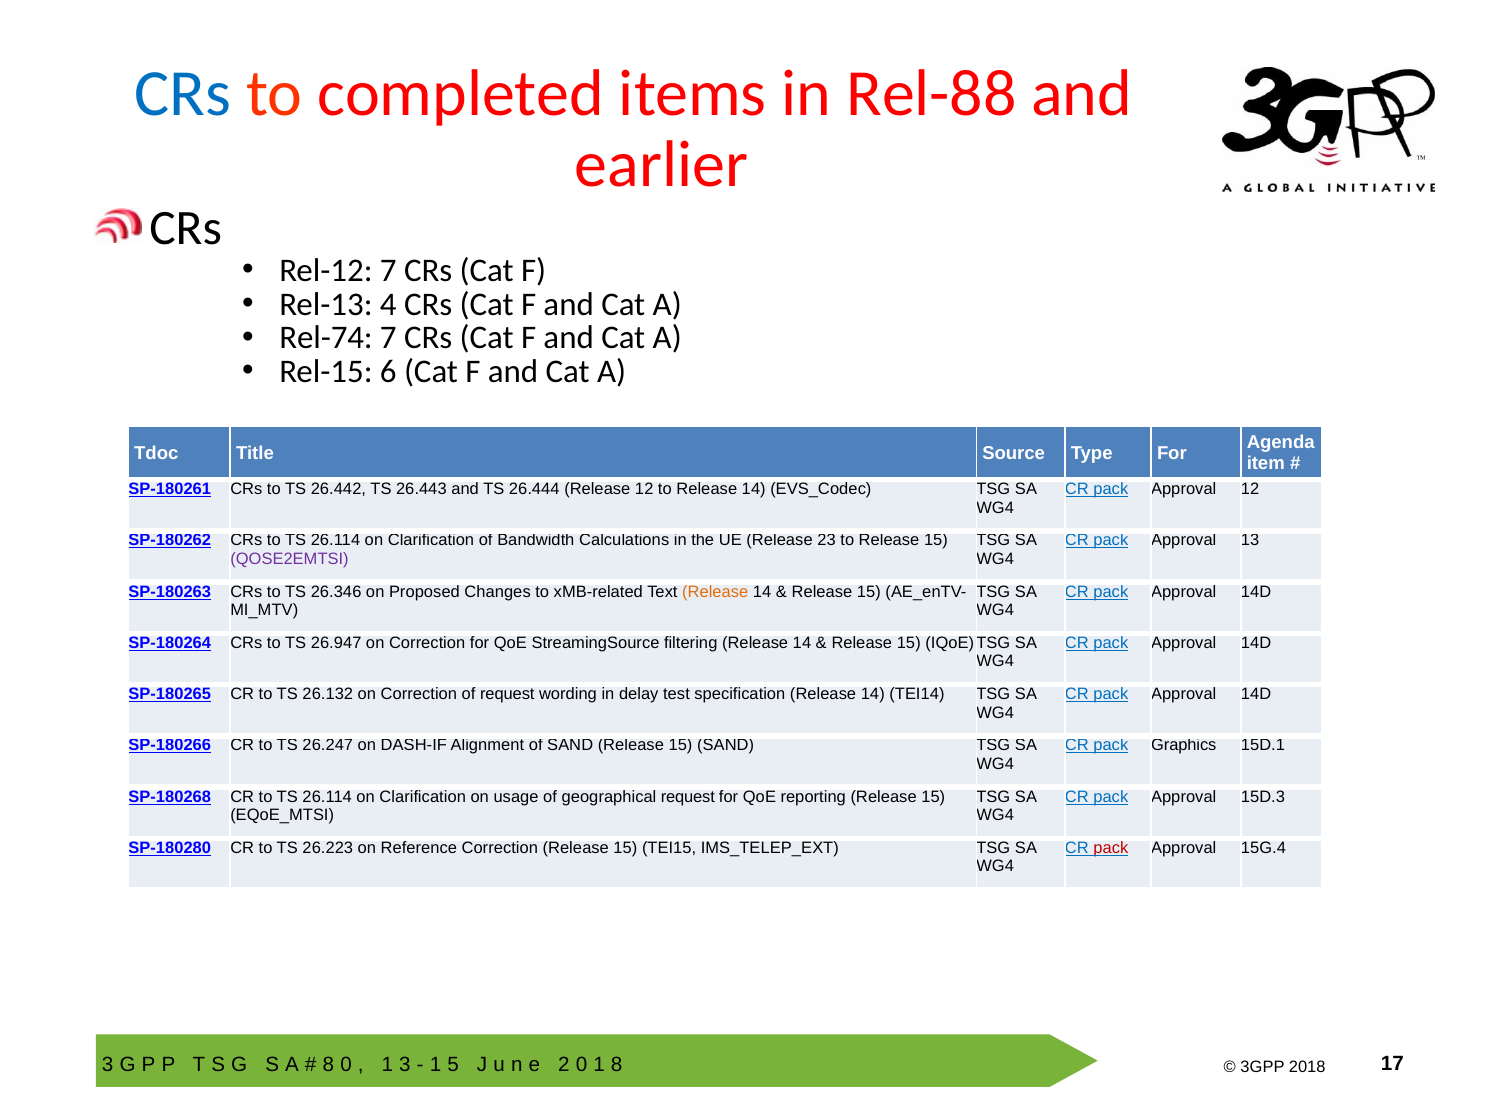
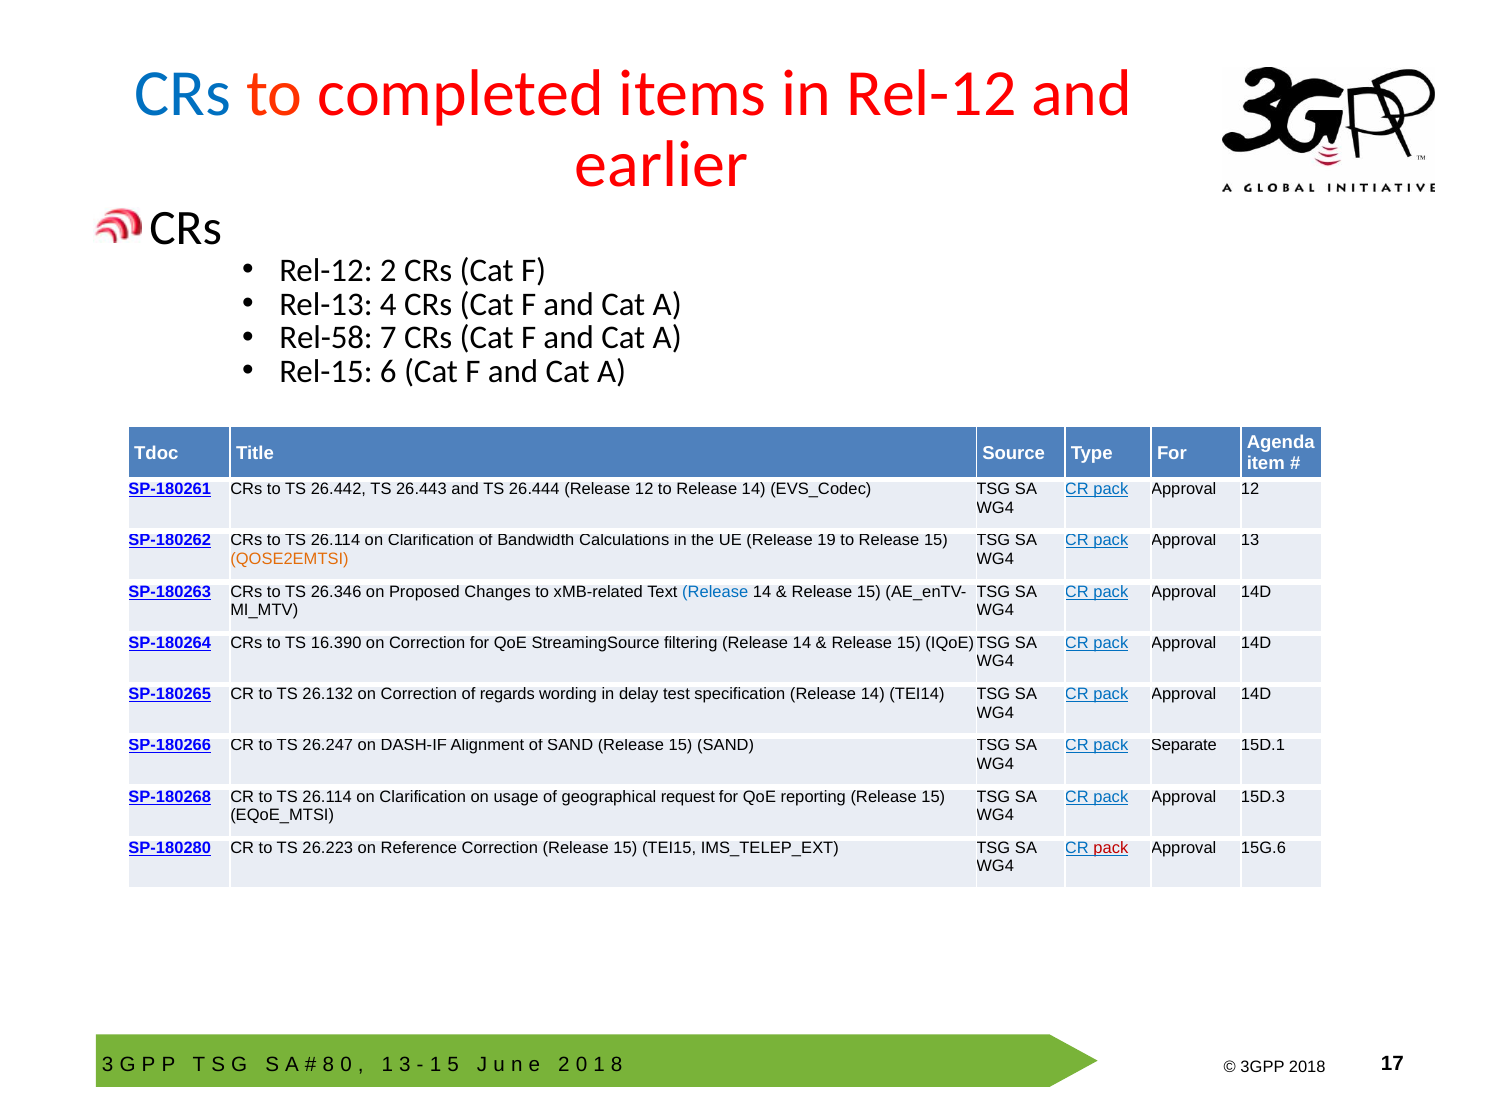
in Rel-88: Rel-88 -> Rel-12
Rel-12 7: 7 -> 2
Rel-74: Rel-74 -> Rel-58
23: 23 -> 19
QOSE2EMTSI colour: purple -> orange
Release at (715, 592) colour: orange -> blue
26.947: 26.947 -> 16.390
of request: request -> regards
Graphics: Graphics -> Separate
15G.4: 15G.4 -> 15G.6
